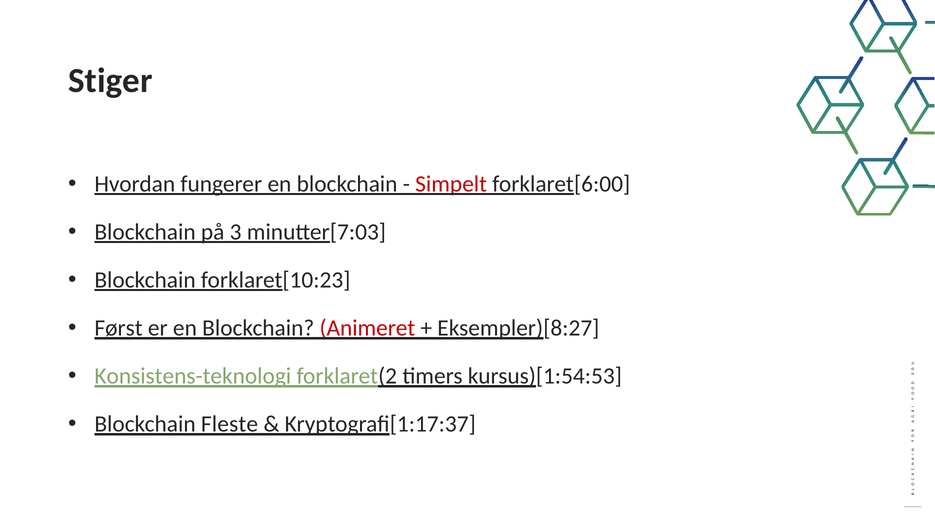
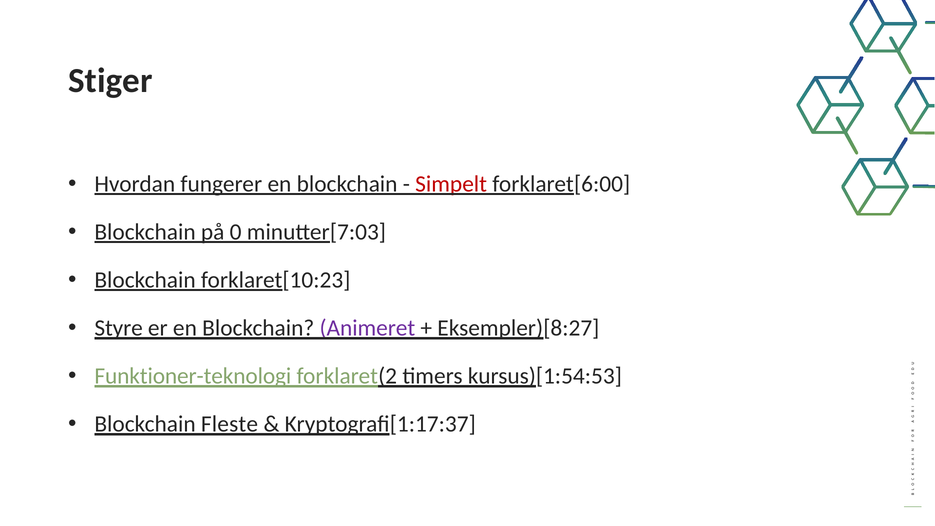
3: 3 -> 0
Først: Først -> Styre
Animeret colour: red -> purple
Konsistens-teknologi: Konsistens-teknologi -> Funktioner-teknologi
